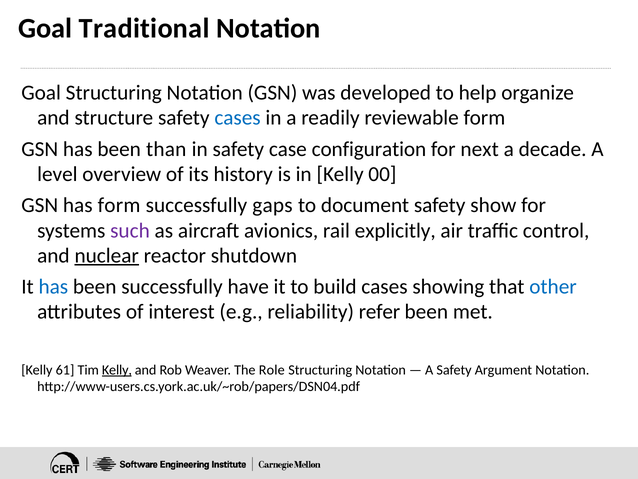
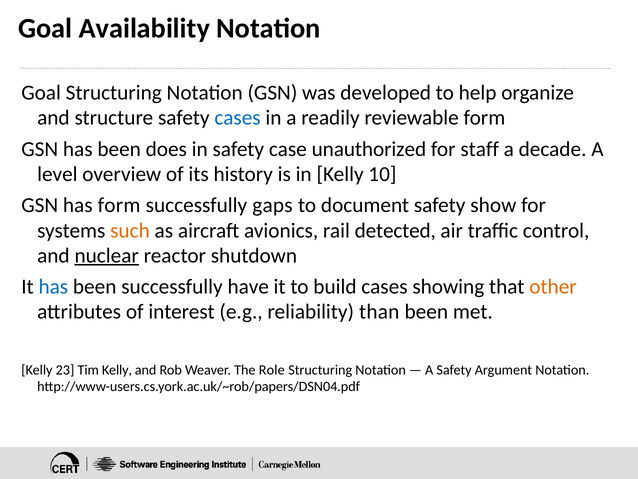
Traditional: Traditional -> Availability
than: than -> does
configuration: configuration -> unauthorized
next: next -> staff
00: 00 -> 10
such colour: purple -> orange
explicitly: explicitly -> detected
other colour: blue -> orange
refer: refer -> than
61: 61 -> 23
Kelly at (117, 370) underline: present -> none
